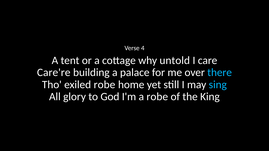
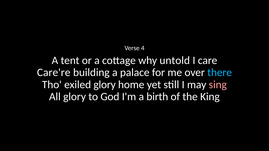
exiled robe: robe -> glory
sing colour: light blue -> pink
a robe: robe -> birth
